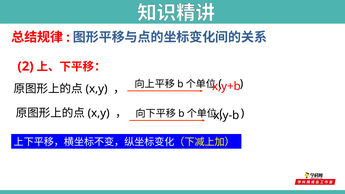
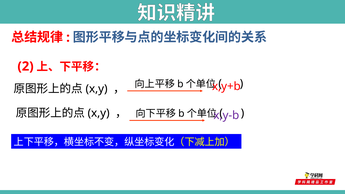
x,y-b colour: black -> purple
